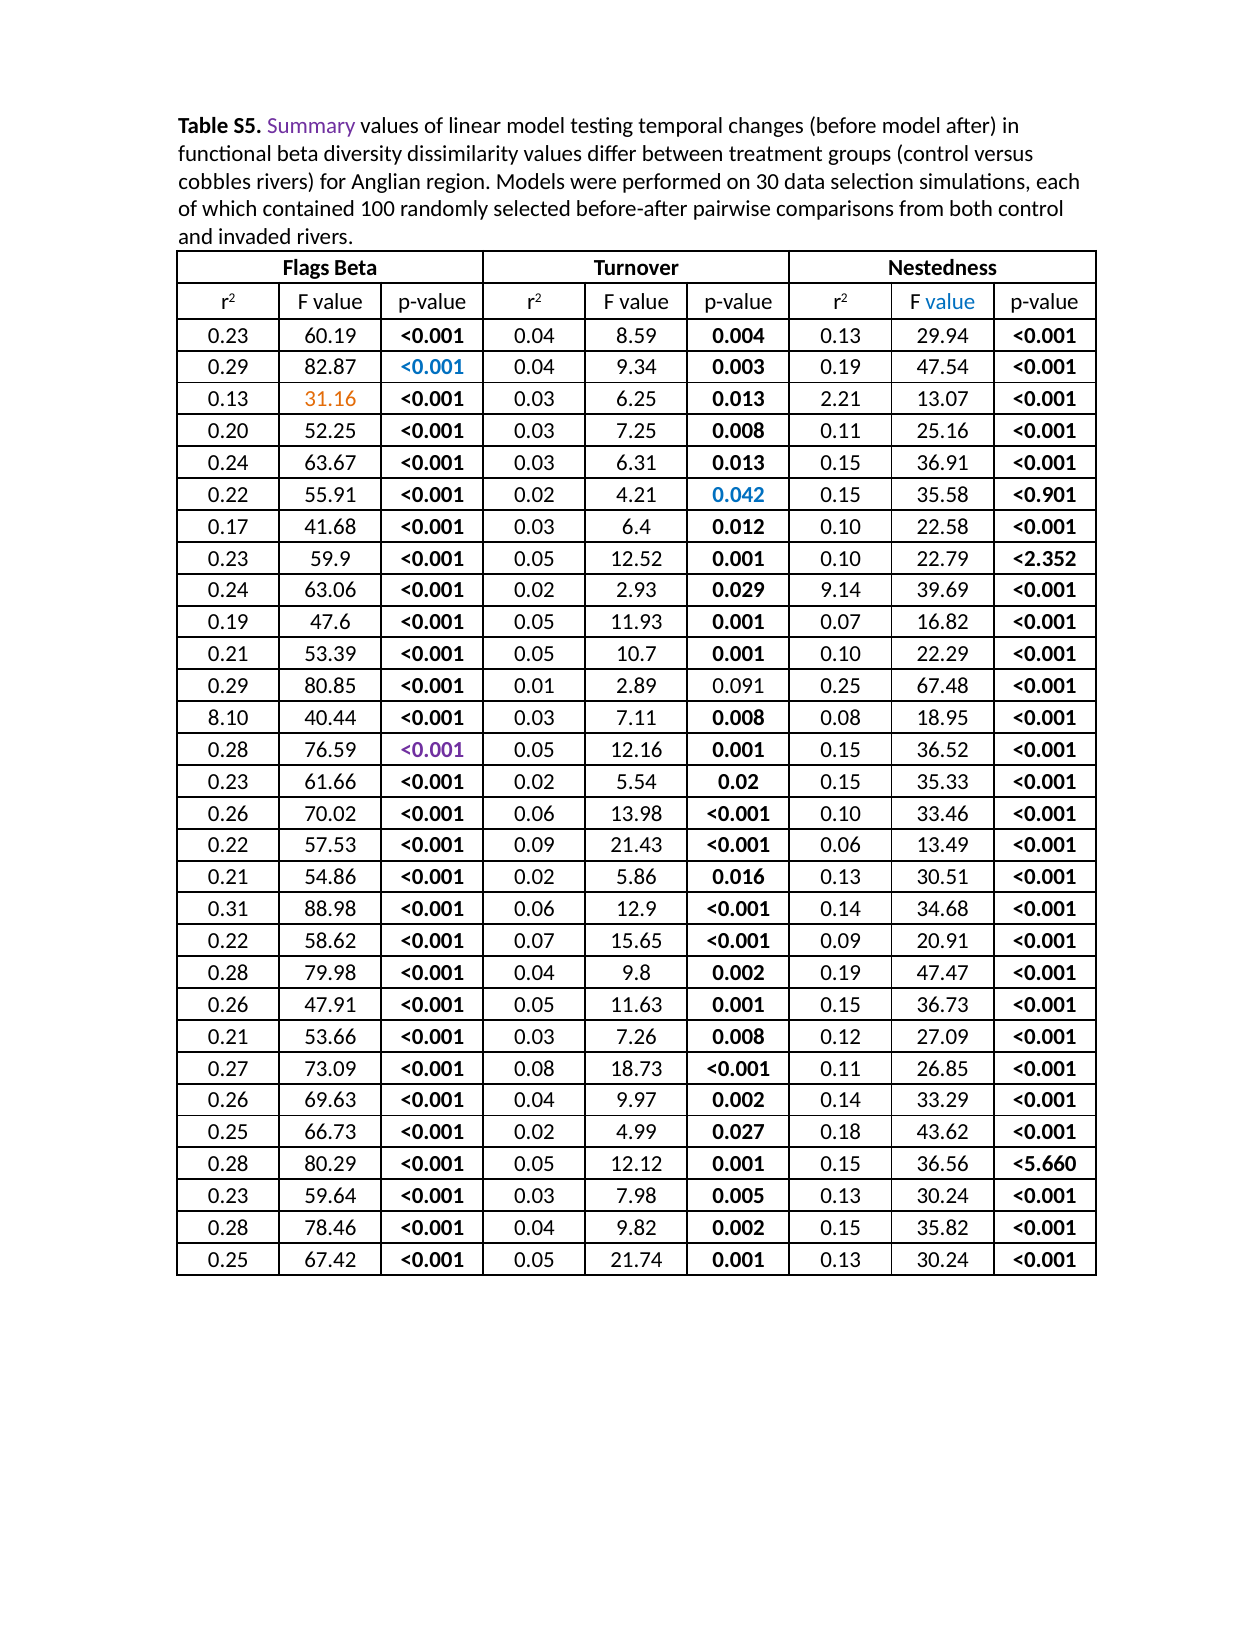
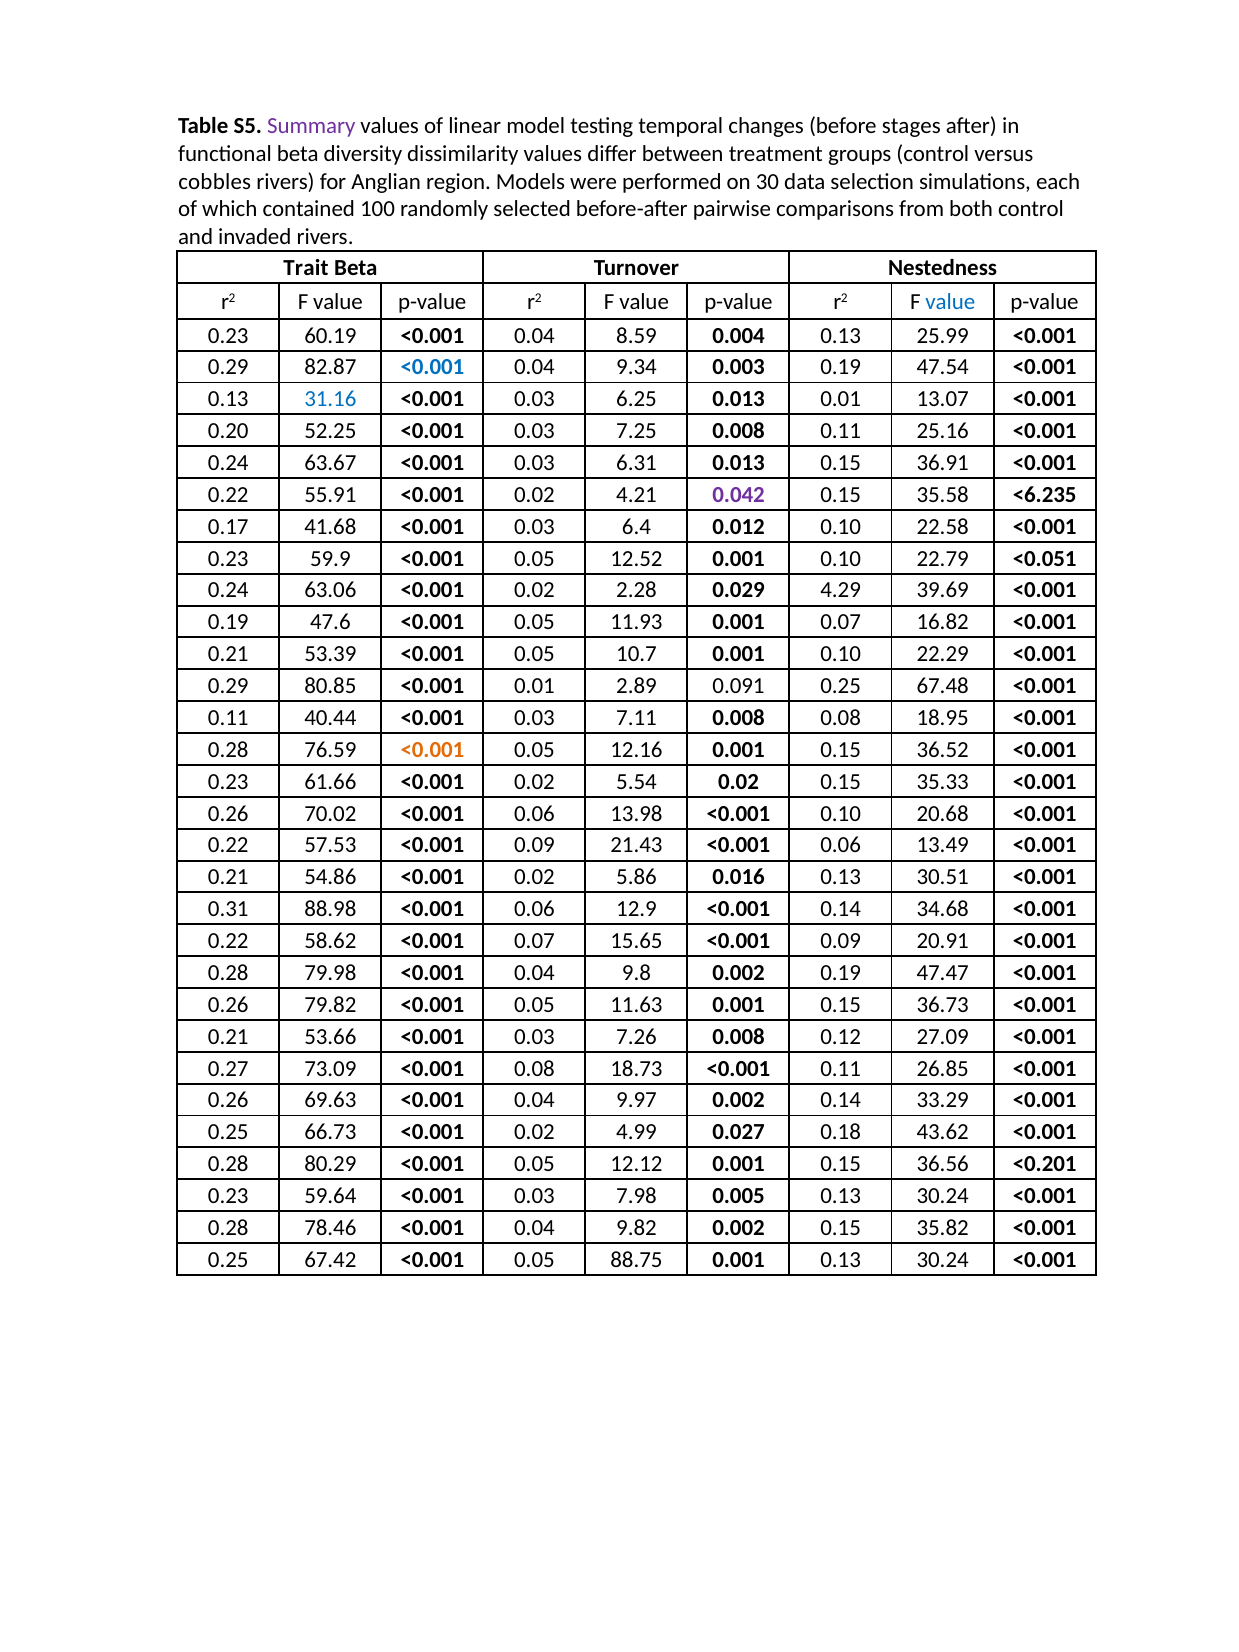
before model: model -> stages
Flags: Flags -> Trait
29.94: 29.94 -> 25.99
31.16 colour: orange -> blue
0.013 2.21: 2.21 -> 0.01
0.042 colour: blue -> purple
<0.901: <0.901 -> <6.235
<2.352: <2.352 -> <0.051
2.93: 2.93 -> 2.28
9.14: 9.14 -> 4.29
8.10 at (228, 718): 8.10 -> 0.11
<0.001 at (432, 750) colour: purple -> orange
33.46: 33.46 -> 20.68
47.91: 47.91 -> 79.82
<5.660: <5.660 -> <0.201
21.74: 21.74 -> 88.75
